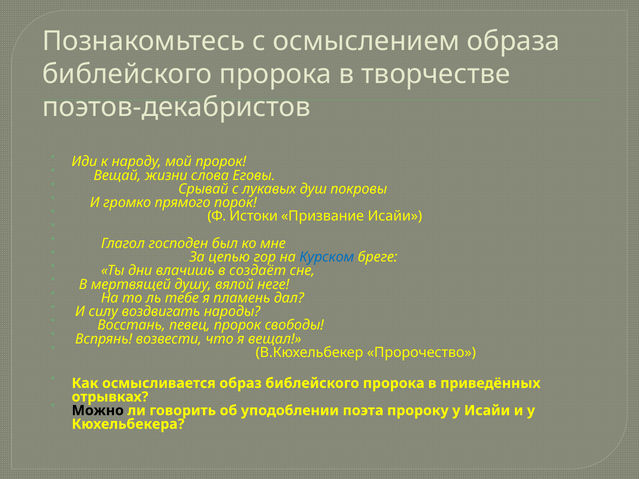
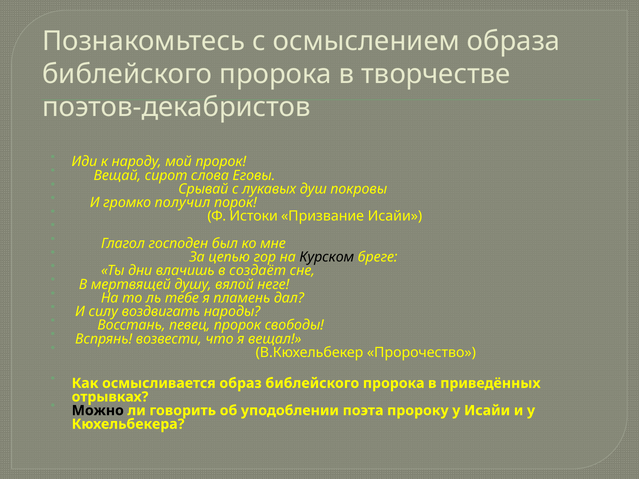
жизни: жизни -> сирот
прямого: прямого -> получил
Курском colour: blue -> black
